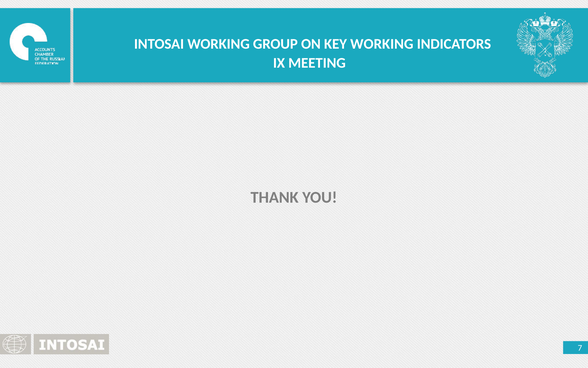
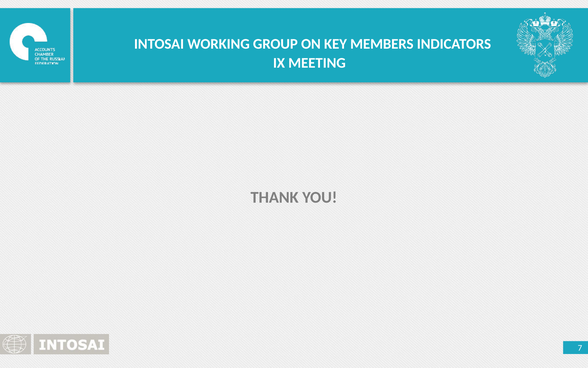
KEY WORKING: WORKING -> MEMBERS
